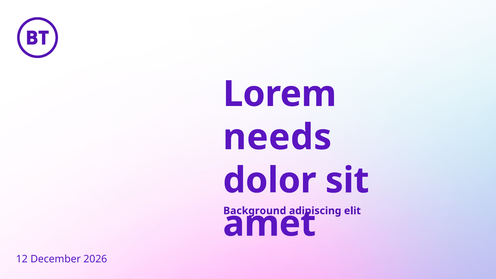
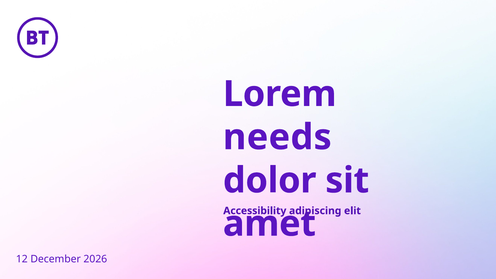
Background: Background -> Accessibility
